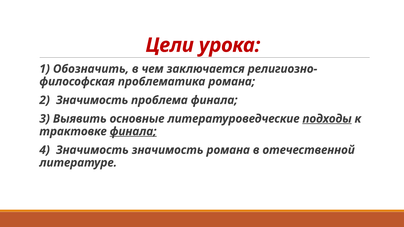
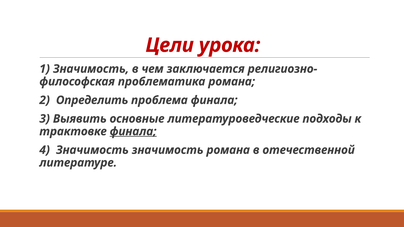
1 Обозначить: Обозначить -> Значимость
2 Значимость: Значимость -> Определить
подходы underline: present -> none
